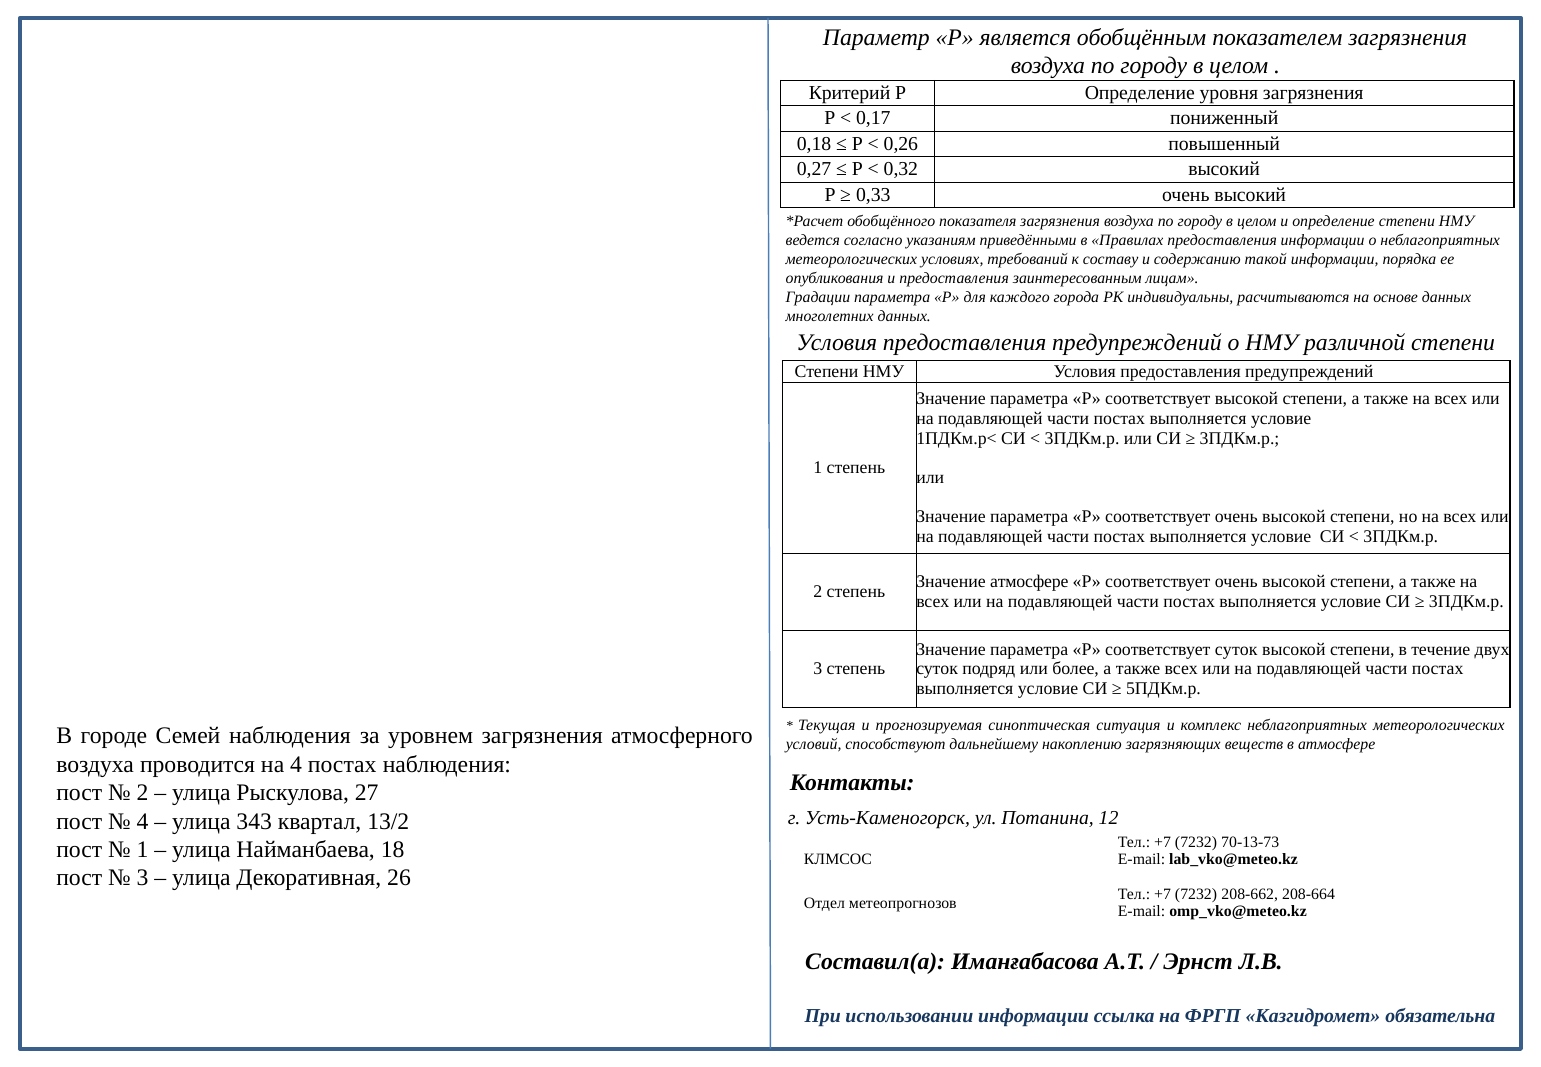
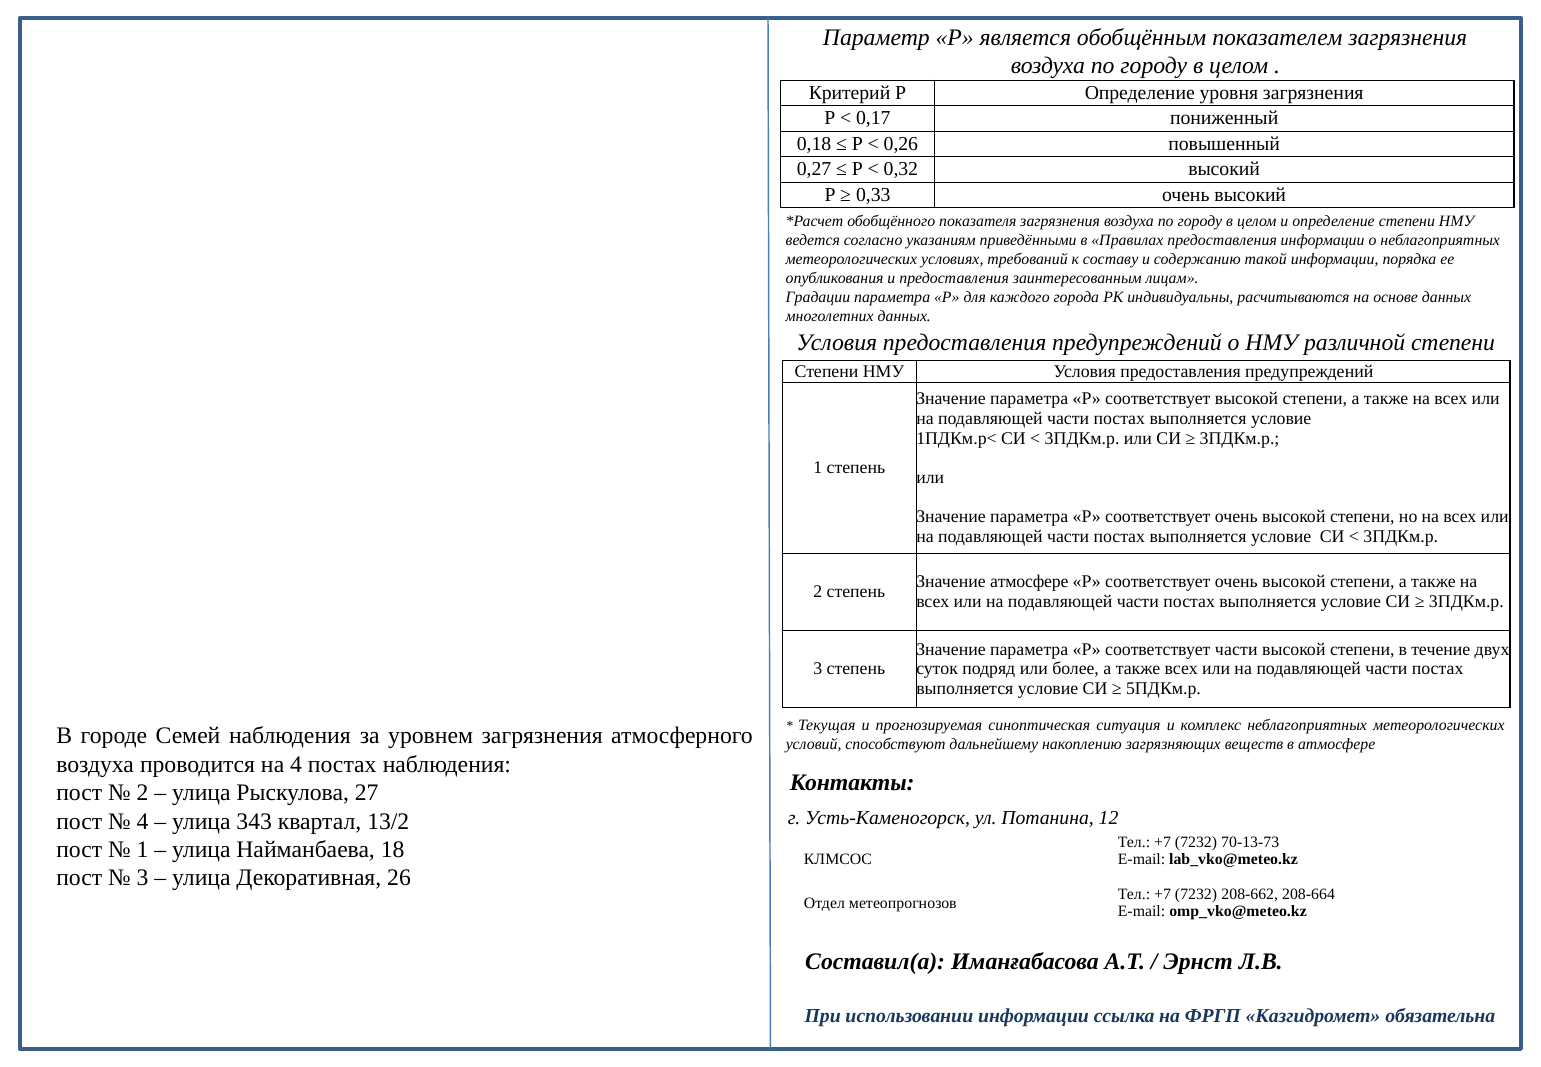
соответствует суток: суток -> части
